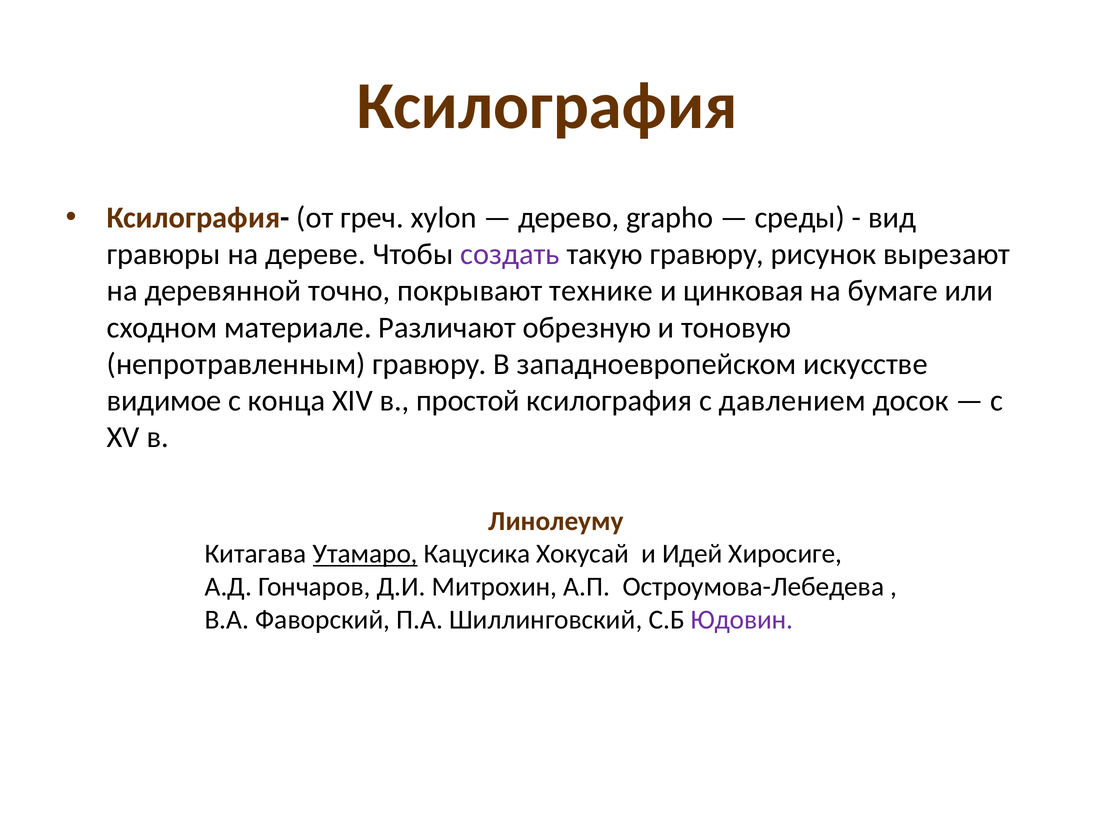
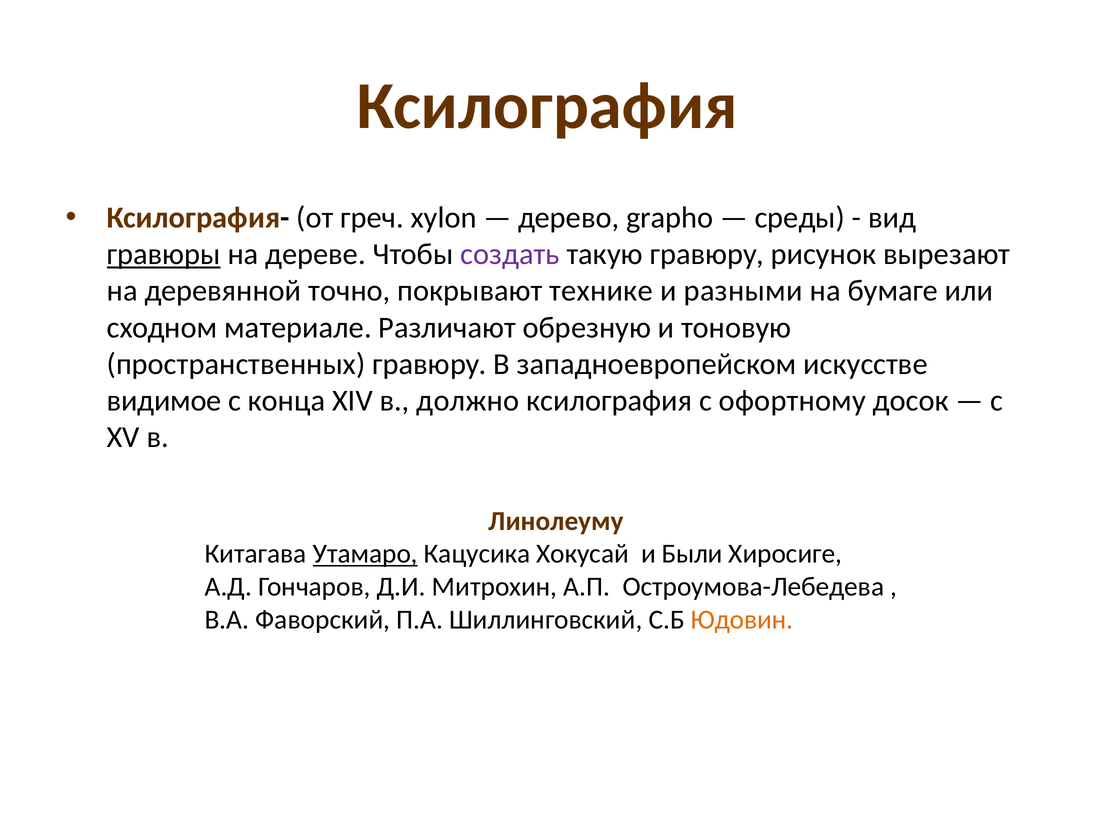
гравюры underline: none -> present
цинковая: цинковая -> разными
непротравленным: непротравленным -> пространственных
простой: простой -> должно
давлением: давлением -> офортному
Идей: Идей -> Были
Юдовин colour: purple -> orange
